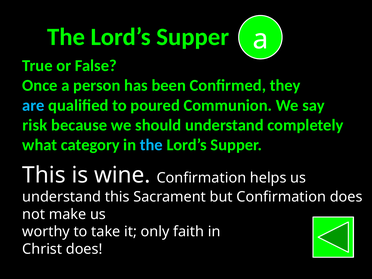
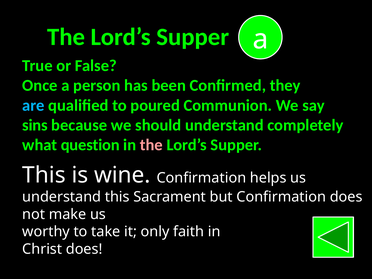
risk: risk -> sins
category: category -> question
the at (151, 145) colour: light blue -> pink
